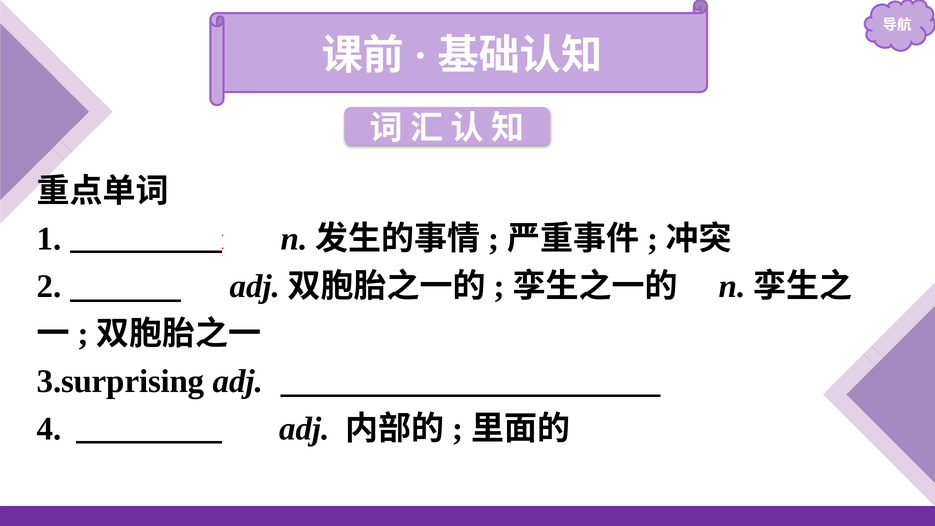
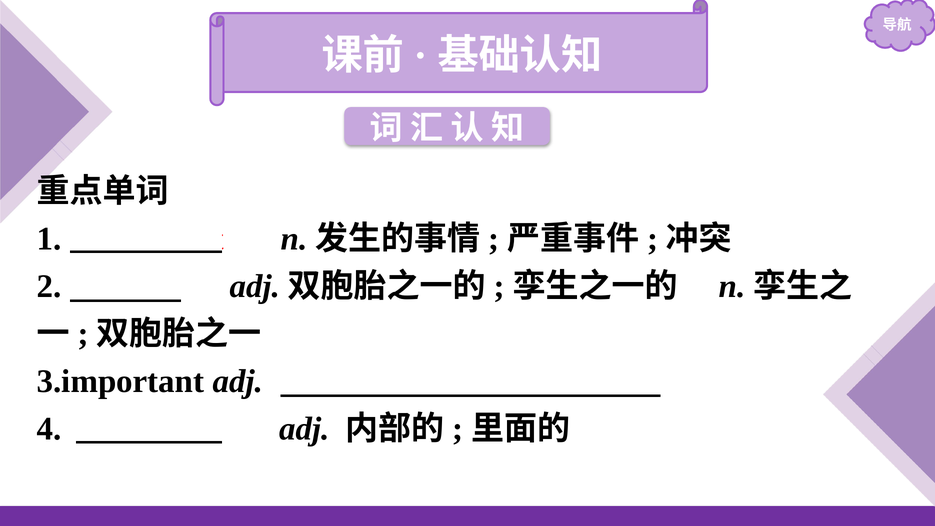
3.surprising: 3.surprising -> 3.important
